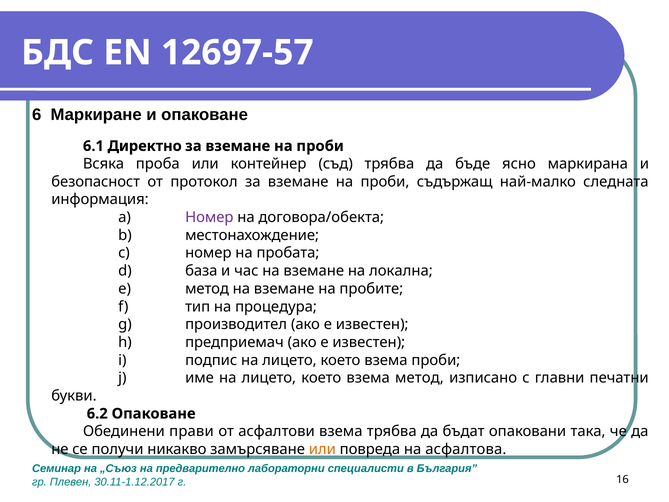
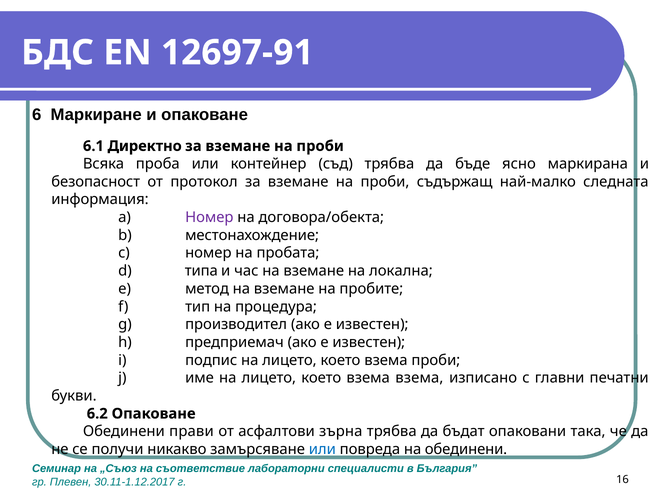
12697-57: 12697-57 -> 12697-91
база: база -> типа
взема метод: метод -> взема
асфалтови взема: взема -> зърна
или at (322, 449) colour: orange -> blue
на асфалтова: асфалтова -> обединени
предварително: предварително -> съответствие
